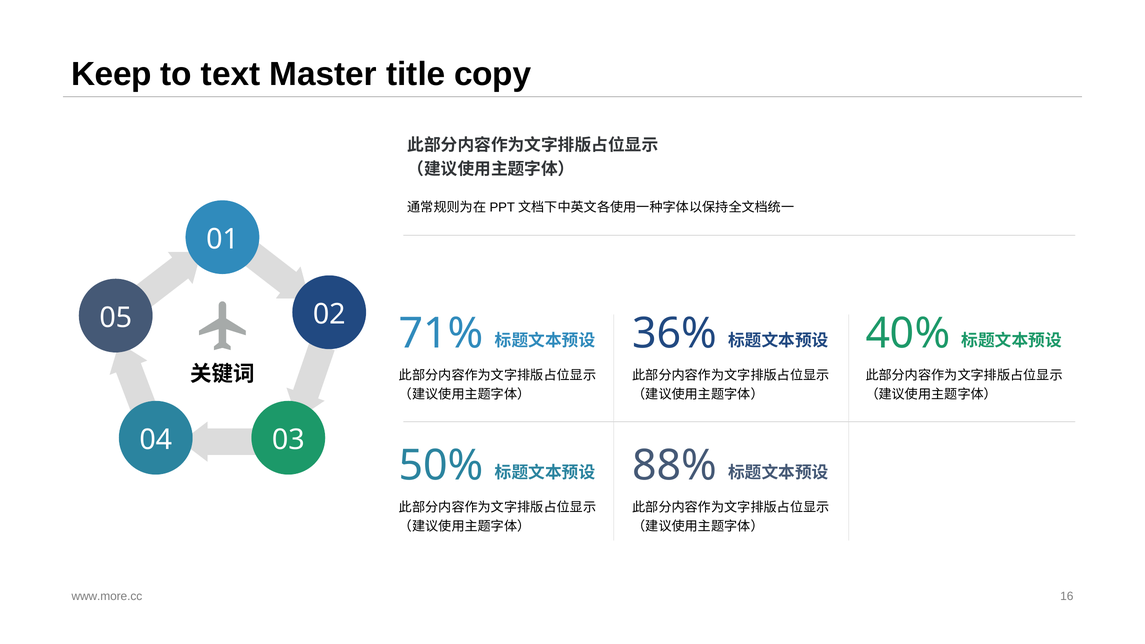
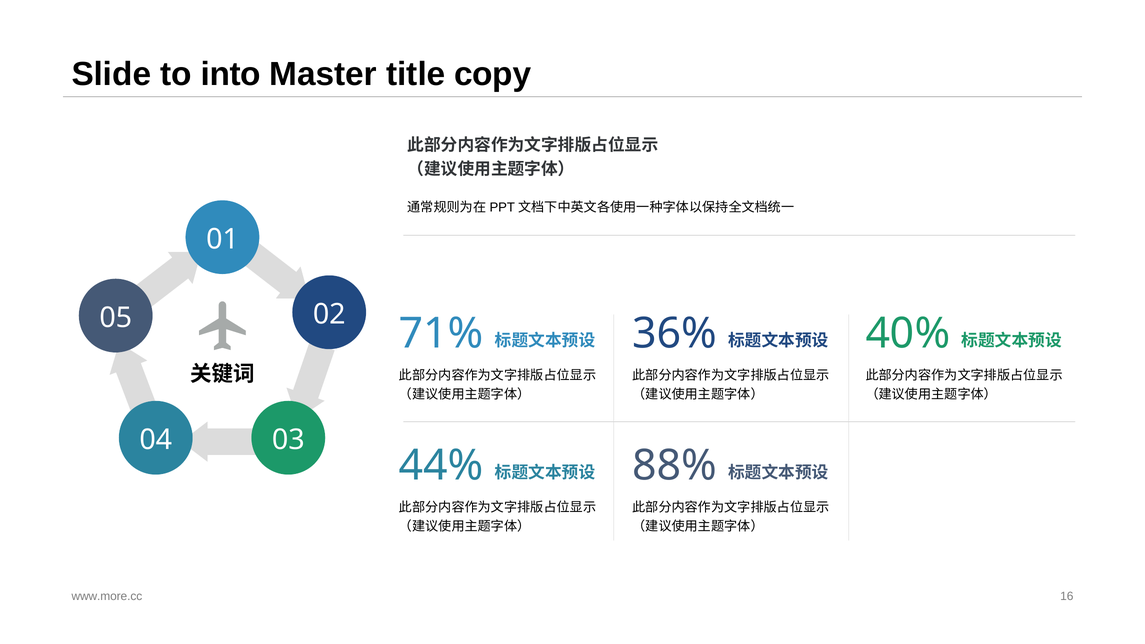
Keep: Keep -> Slide
text: text -> into
50%: 50% -> 44%
